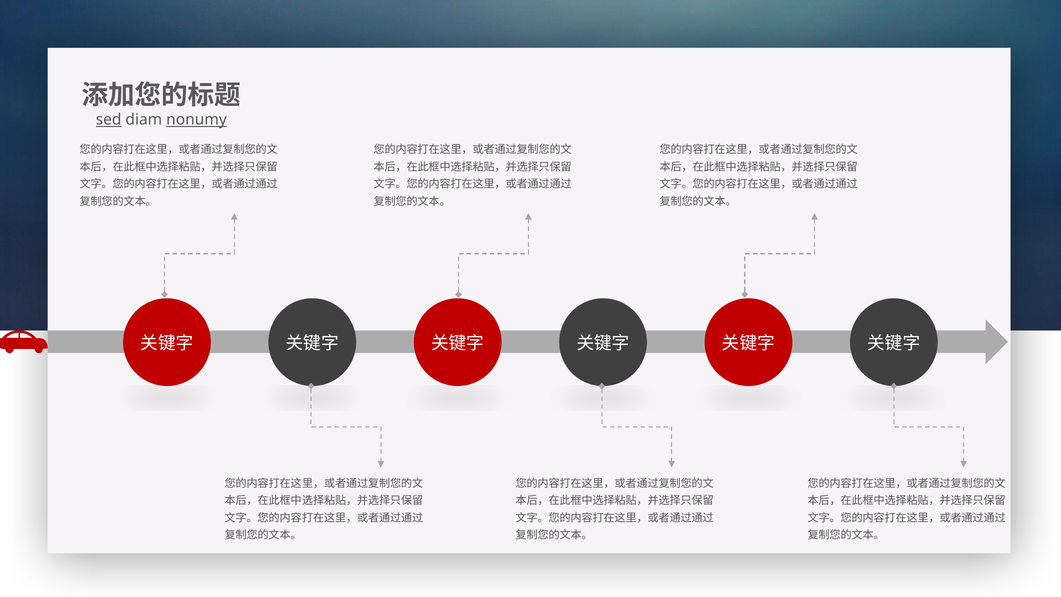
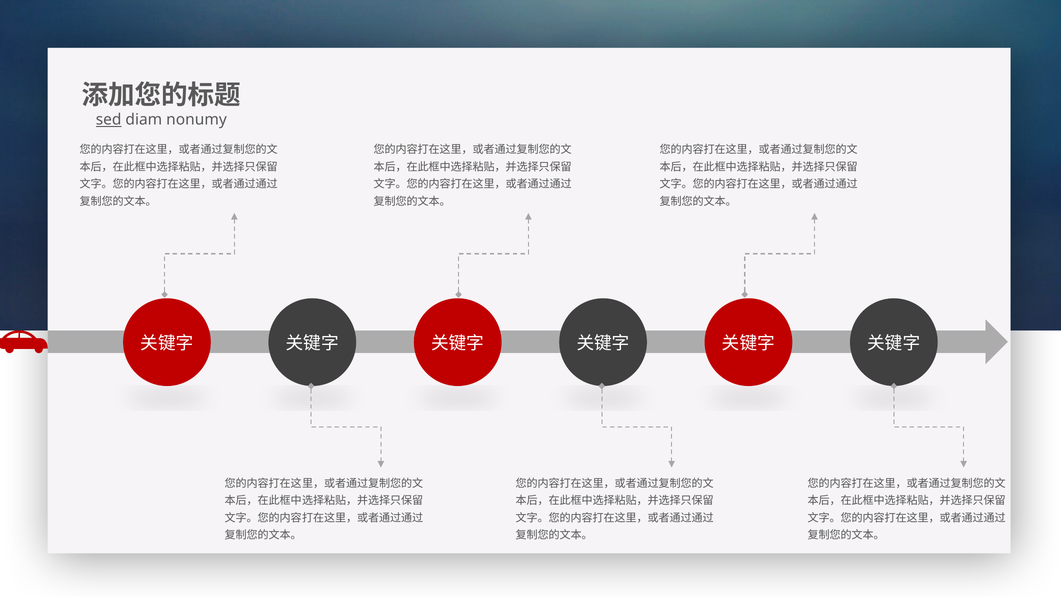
nonumy underline: present -> none
